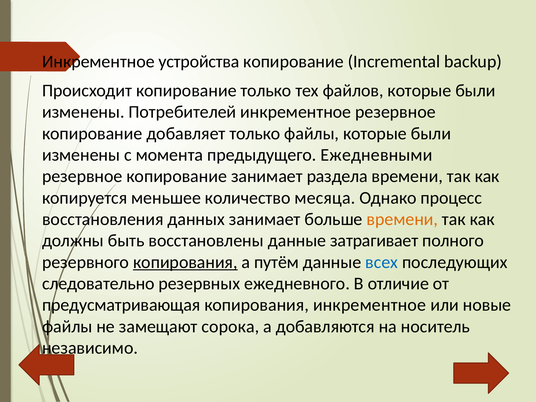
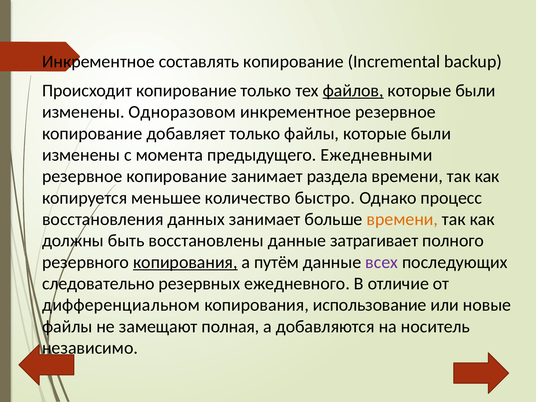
устройства: устройства -> составлять
файлов underline: none -> present
Потребителей: Потребителей -> Одноразовом
месяца: месяца -> быстро
всех colour: blue -> purple
предусматривающая: предусматривающая -> дифференциальном
копирования инкрементное: инкрементное -> использование
сорока: сорока -> полная
